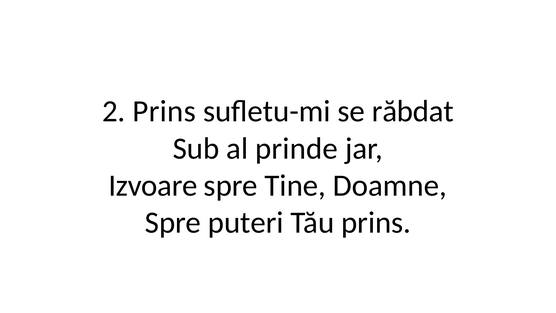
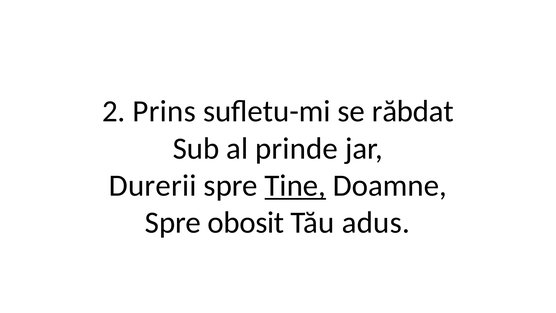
Izvoare: Izvoare -> Durerii
Tine underline: none -> present
puteri: puteri -> obosit
Tău prins: prins -> adus
